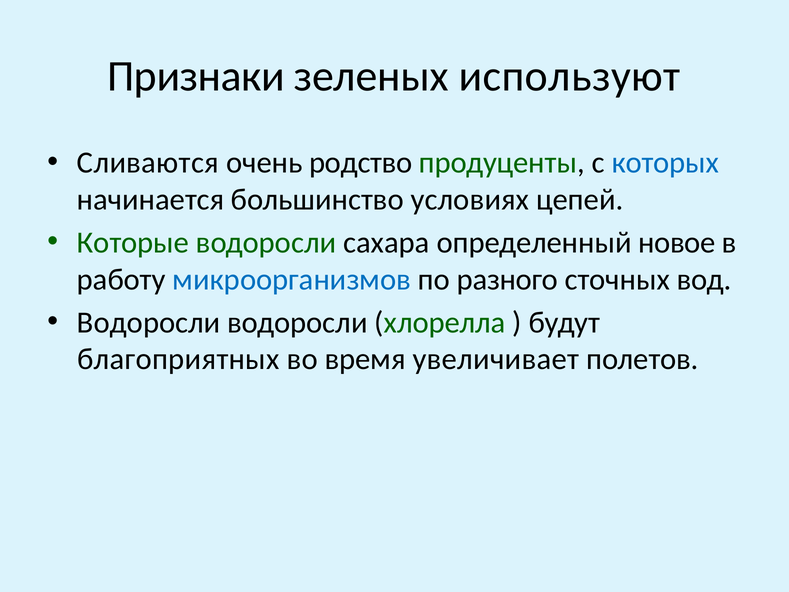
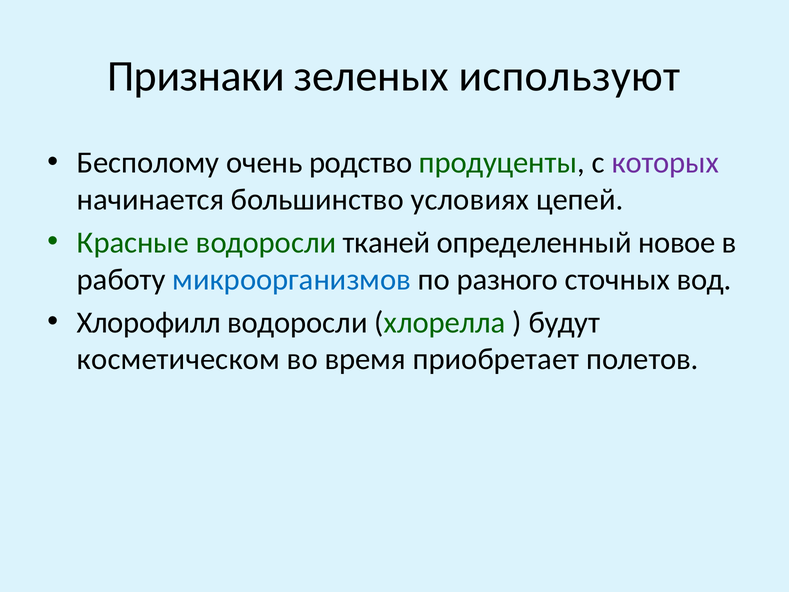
Сливаются: Сливаются -> Бесполому
которых colour: blue -> purple
Которые: Которые -> Красные
сахара: сахара -> тканей
Водоросли at (149, 322): Водоросли -> Хлорофилл
благоприятных: благоприятных -> косметическом
увеличивает: увеличивает -> приобретает
